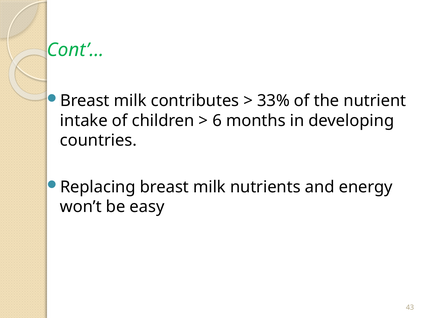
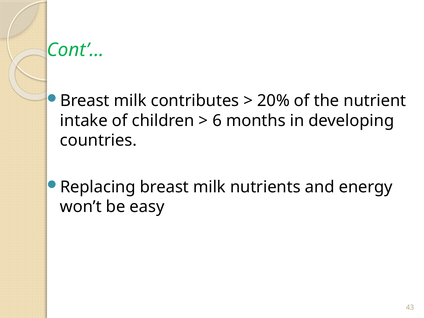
33%: 33% -> 20%
